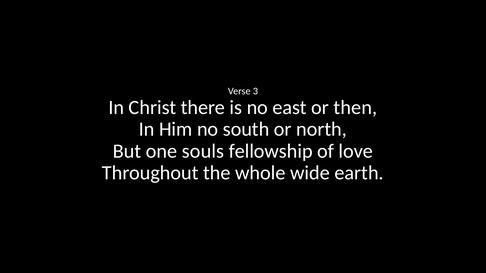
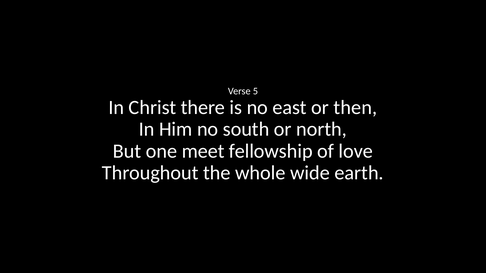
3: 3 -> 5
souls: souls -> meet
